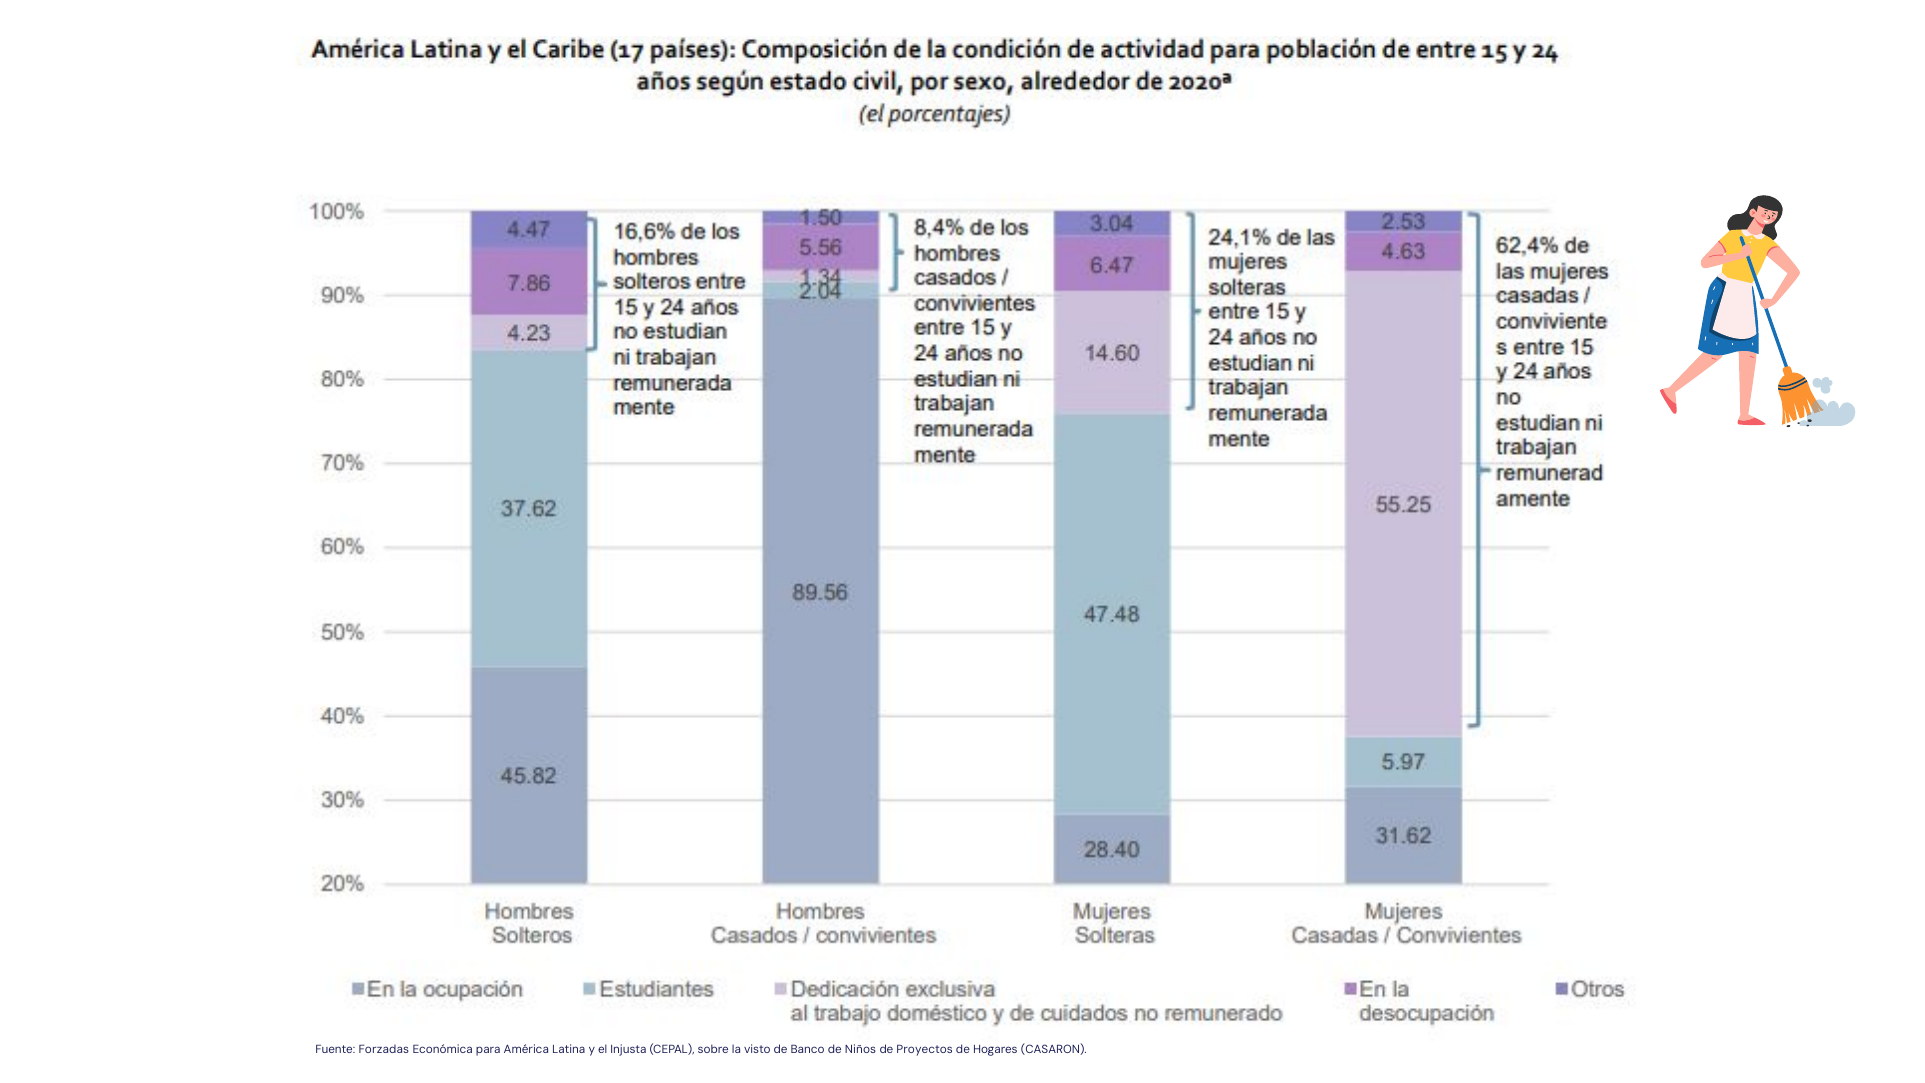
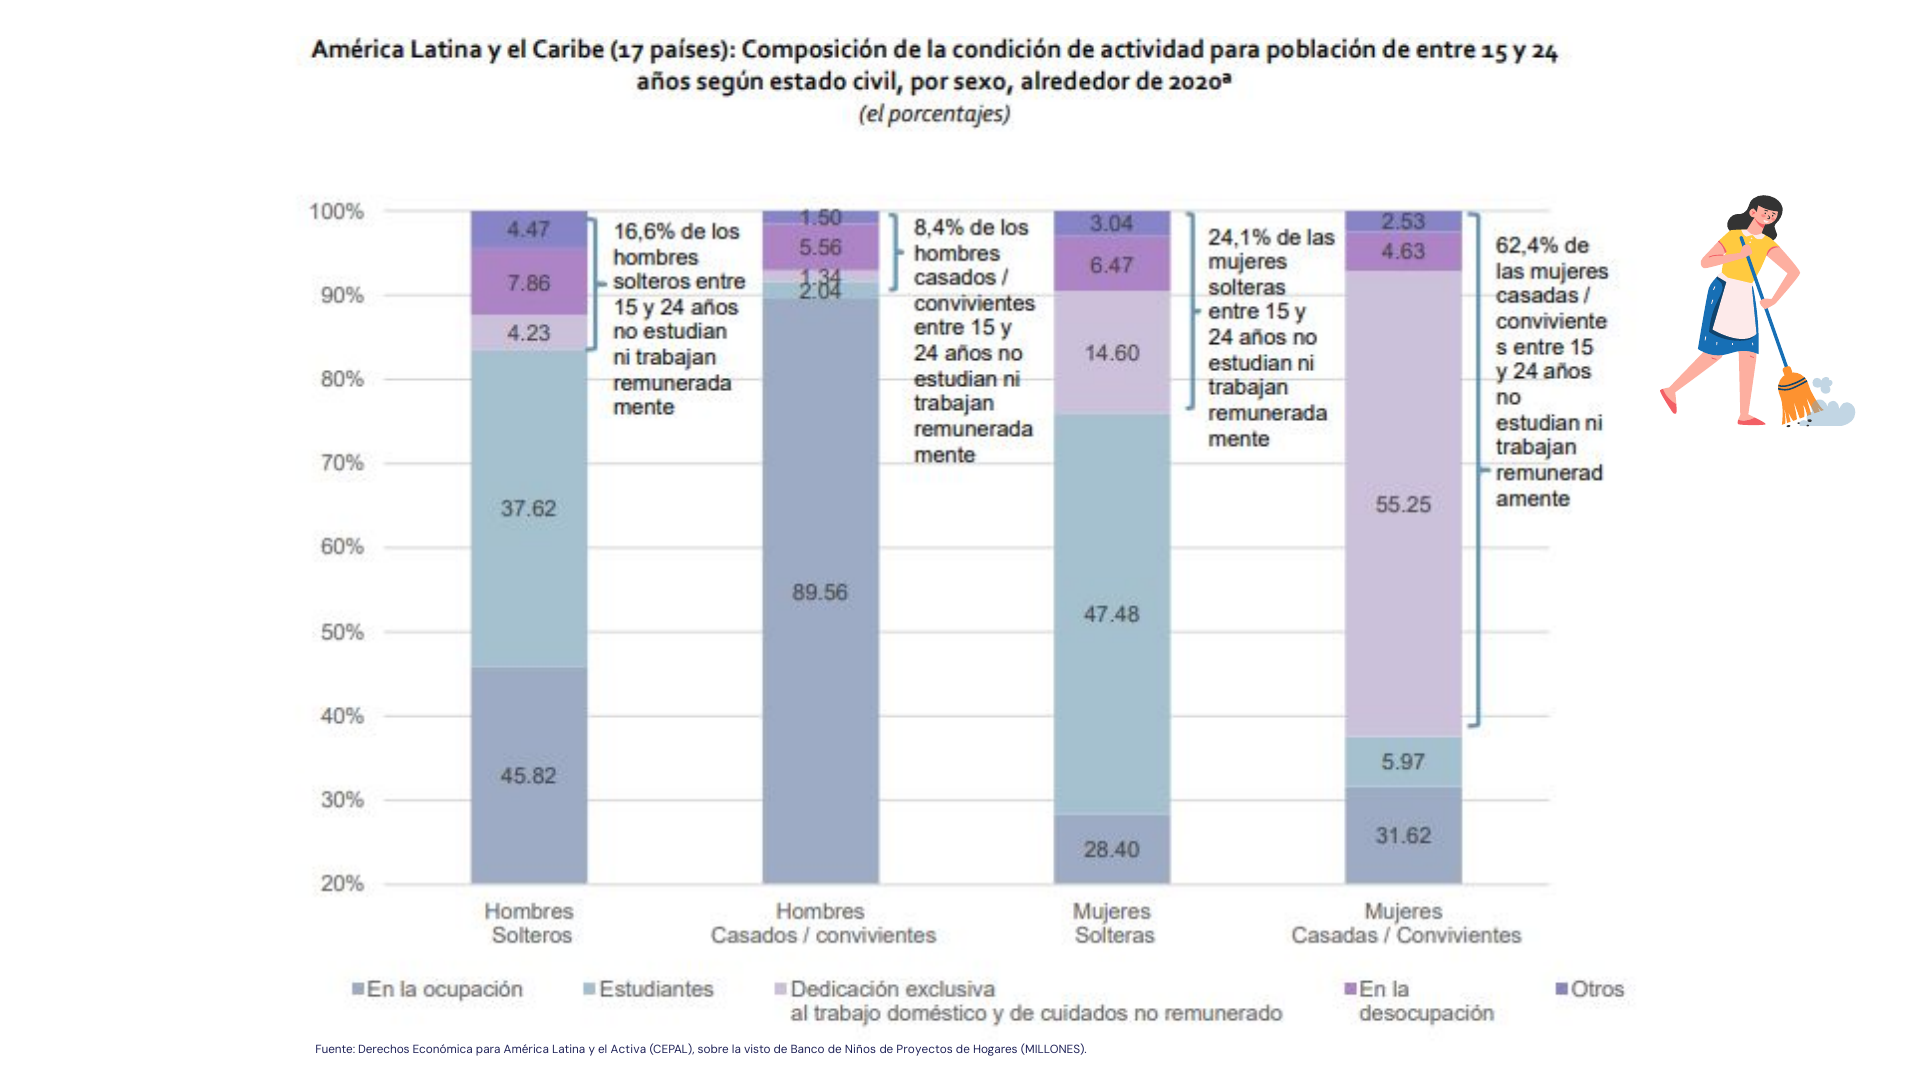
Forzadas: Forzadas -> Derechos
Injusta: Injusta -> Activa
CASARON: CASARON -> MILLONES
